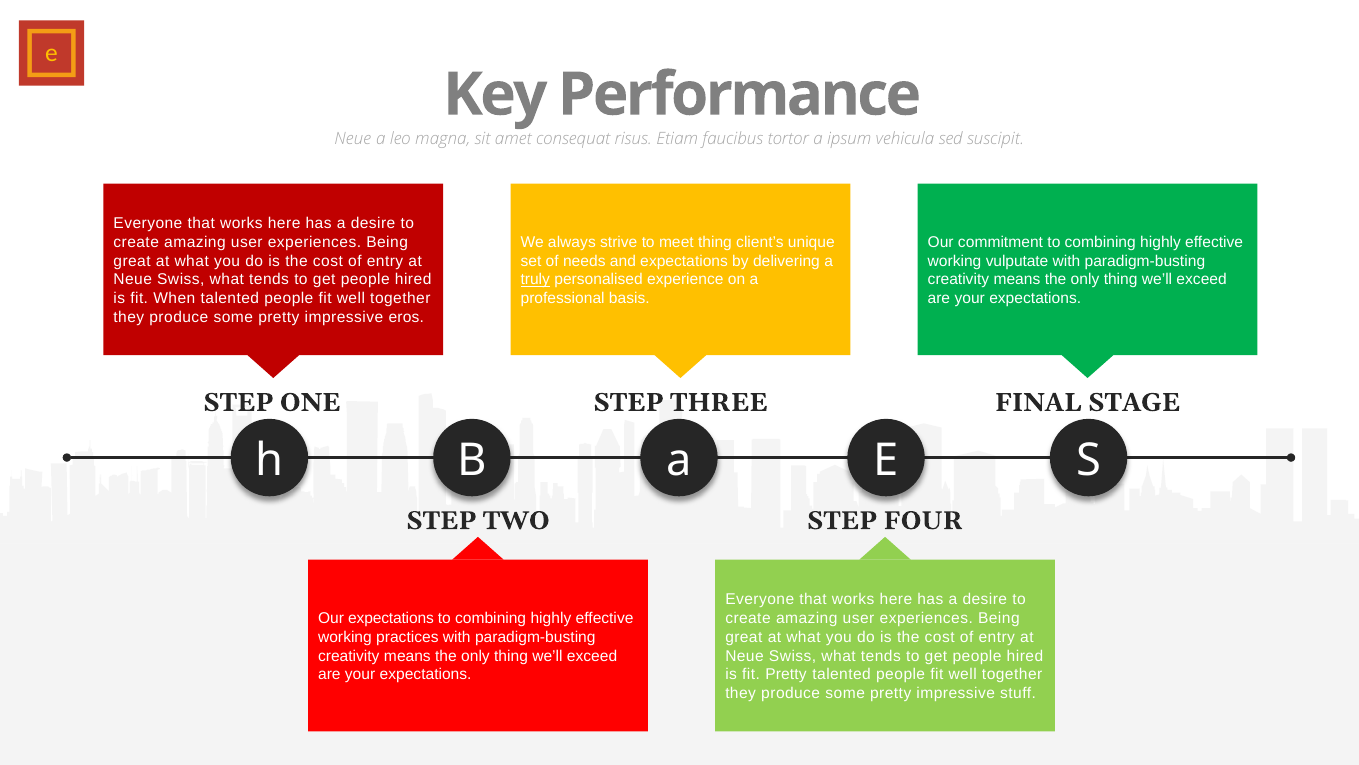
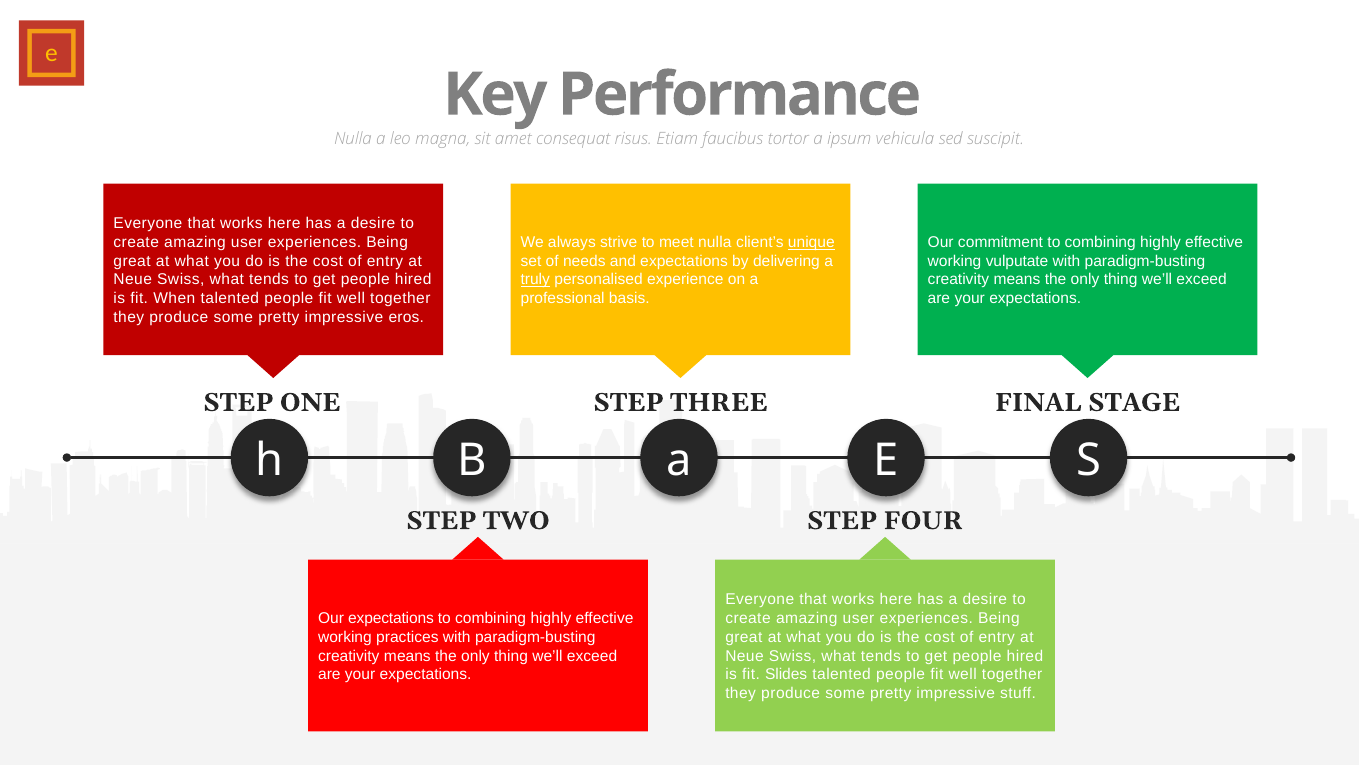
Neue at (353, 139): Neue -> Nulla
meet thing: thing -> nulla
unique underline: none -> present
fit Pretty: Pretty -> Slides
